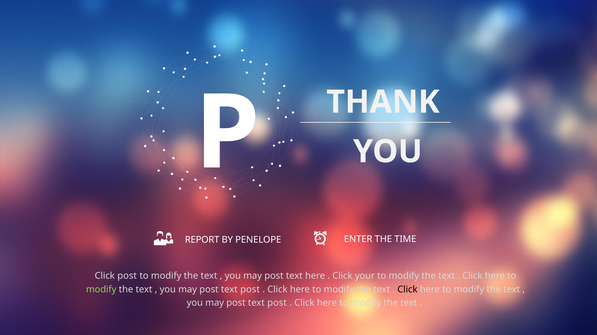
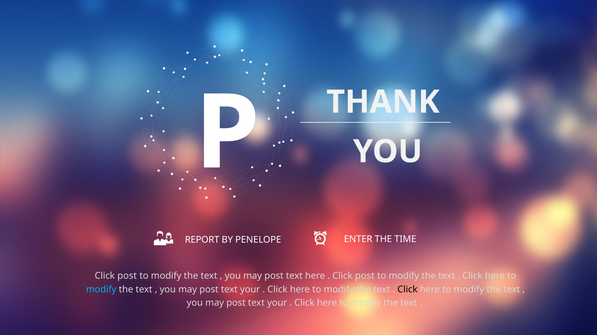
your at (365, 276): your -> post
modify at (101, 290) colour: light green -> light blue
post at (250, 290): post -> your
post at (277, 303): post -> your
